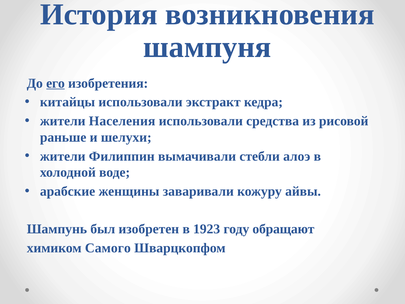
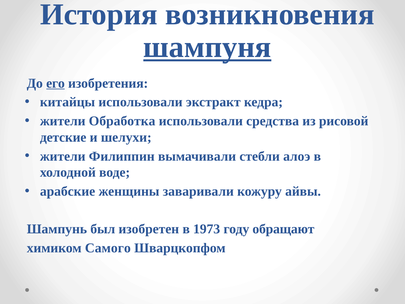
шампуня underline: none -> present
Населения: Населения -> Обработка
раньше: раньше -> детские
1923: 1923 -> 1973
